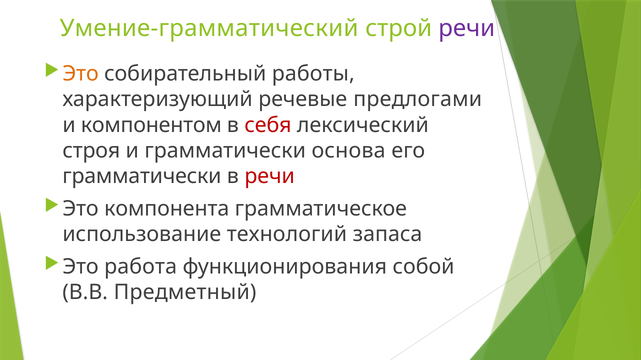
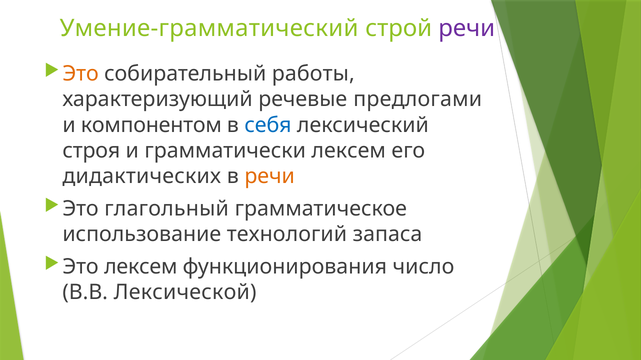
себя colour: red -> blue
грамматически основа: основа -> лексем
грамматически at (142, 177): грамматически -> дидактических
речи at (270, 177) colour: red -> orange
компонента: компонента -> глагольный
Это работа: работа -> лексем
собой: собой -> число
Предметный: Предметный -> Лексической
